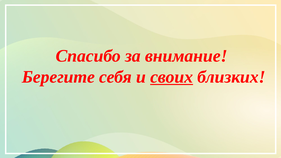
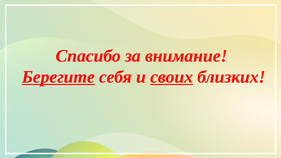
Берегите underline: none -> present
